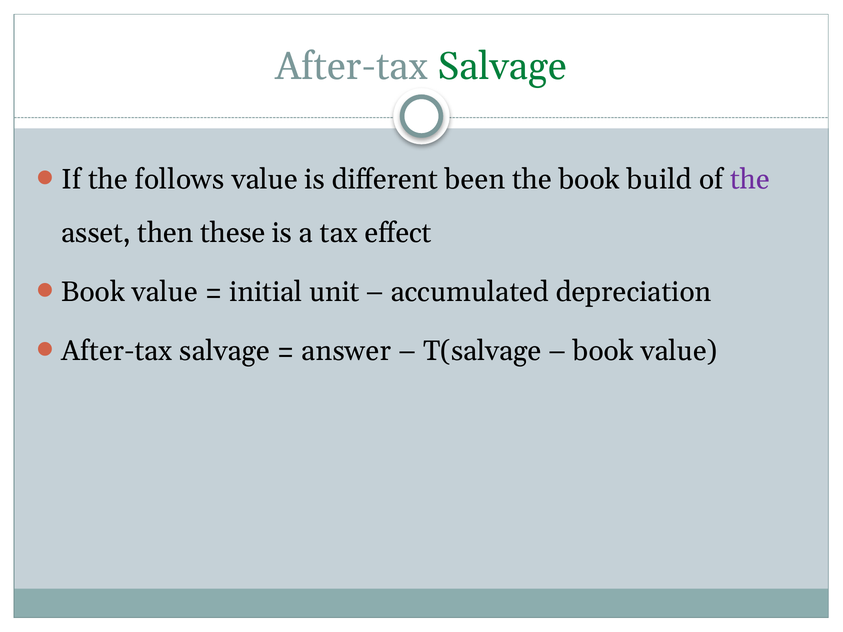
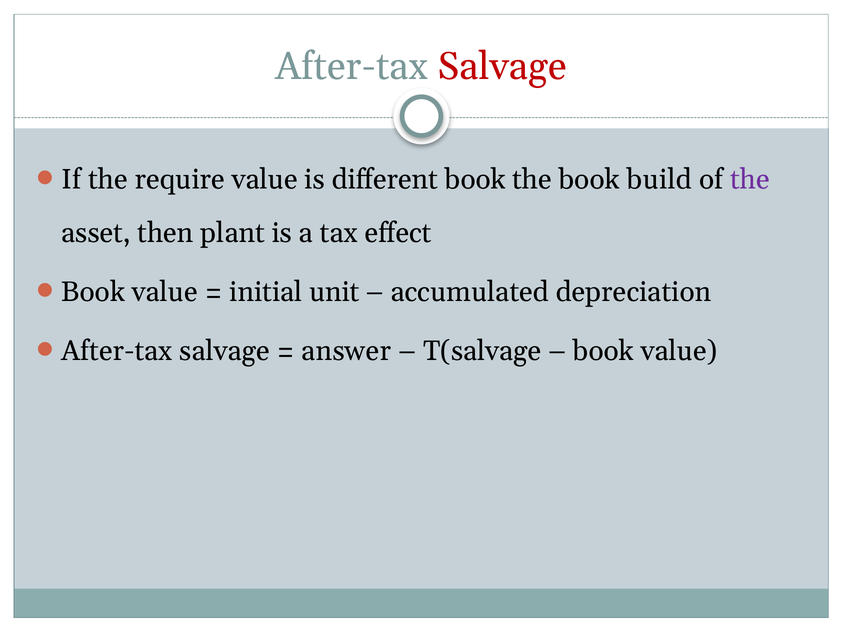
Salvage at (502, 66) colour: green -> red
follows: follows -> require
different been: been -> book
these: these -> plant
